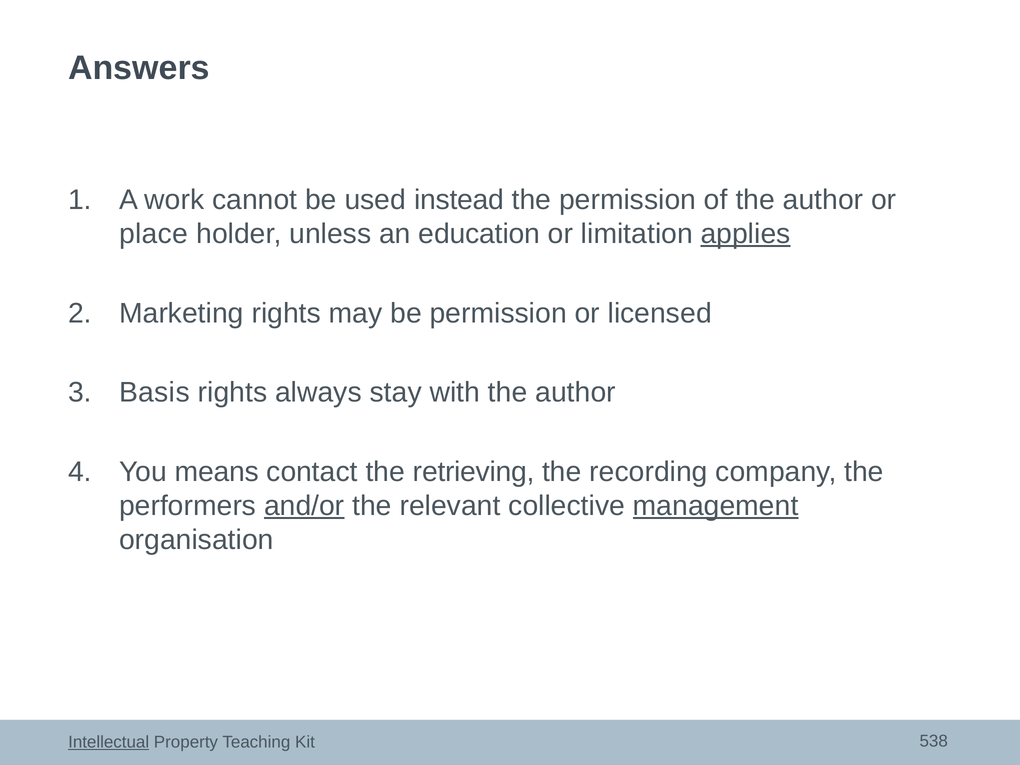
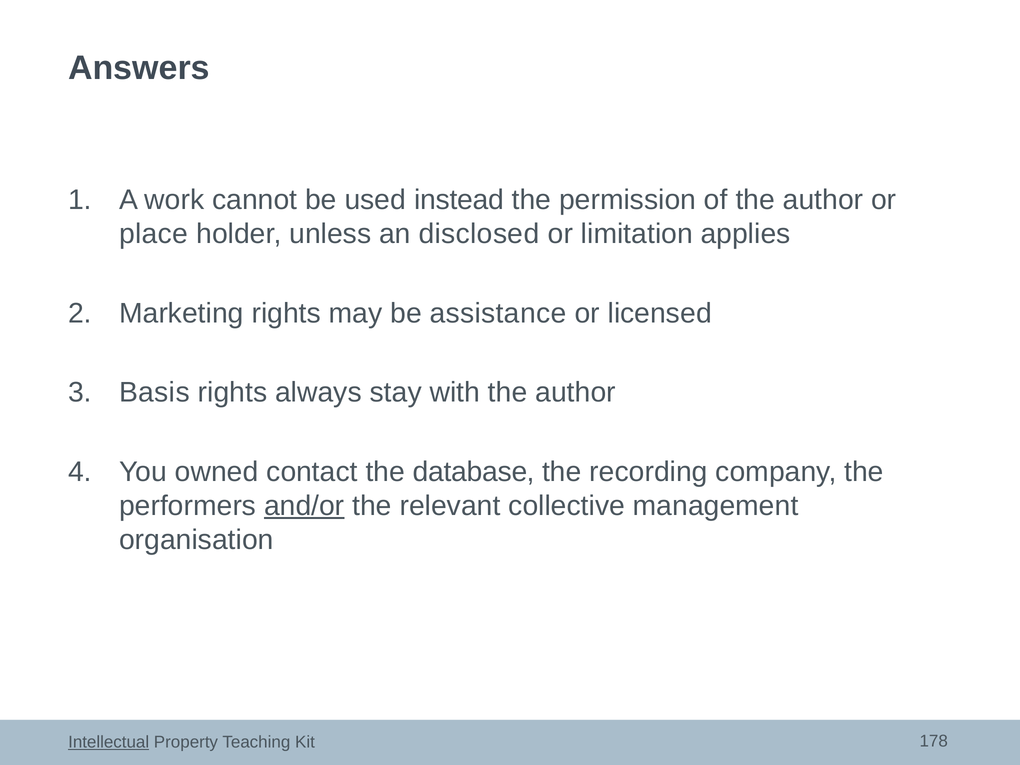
education: education -> disclosed
applies underline: present -> none
be permission: permission -> assistance
means: means -> owned
retrieving: retrieving -> database
management underline: present -> none
538: 538 -> 178
